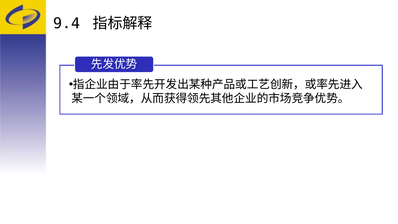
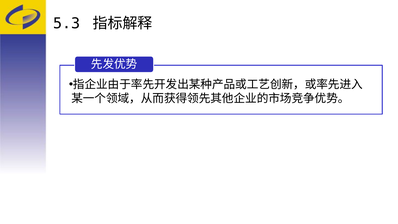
9.4: 9.4 -> 5.3
